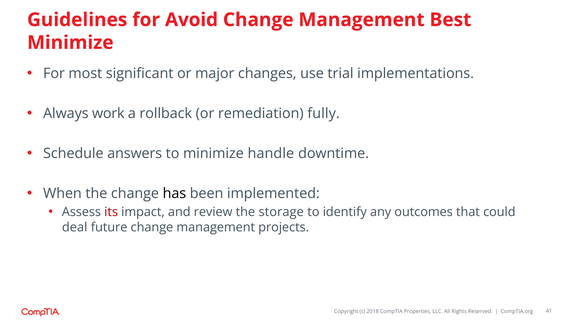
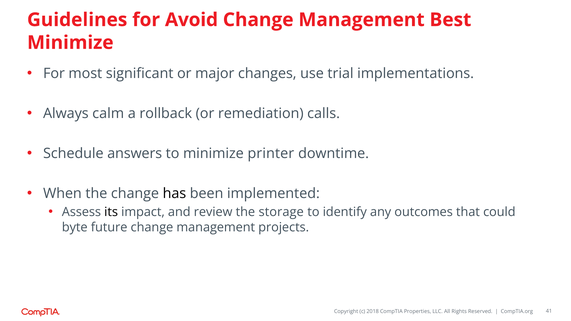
work: work -> calm
fully: fully -> calls
handle: handle -> printer
its colour: red -> black
deal: deal -> byte
